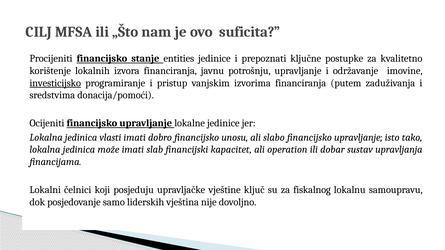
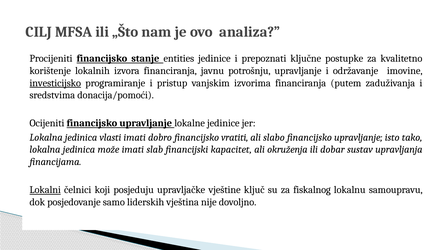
suficita: suficita -> analiza
unosu: unosu -> vratiti
operation: operation -> okruženja
Lokalni underline: none -> present
